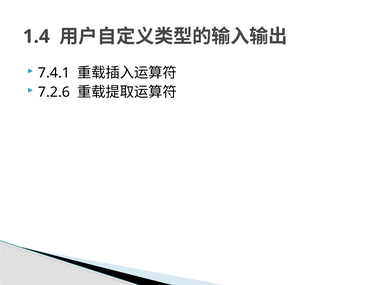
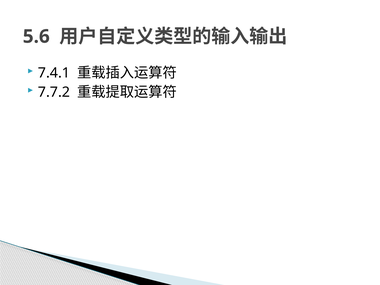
1.4: 1.4 -> 5.6
7.2.6: 7.2.6 -> 7.7.2
